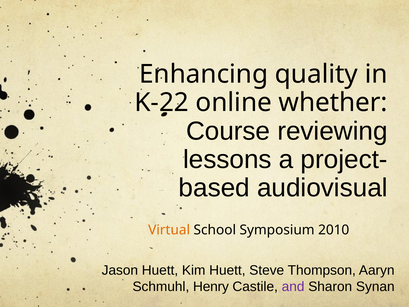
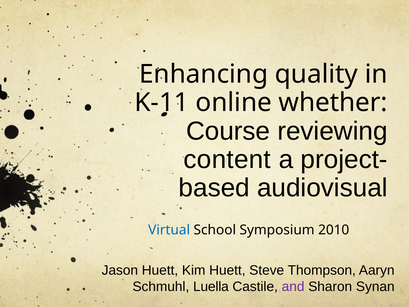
K-22: K-22 -> K-11
lessons: lessons -> content
Virtual colour: orange -> blue
Henry: Henry -> Luella
